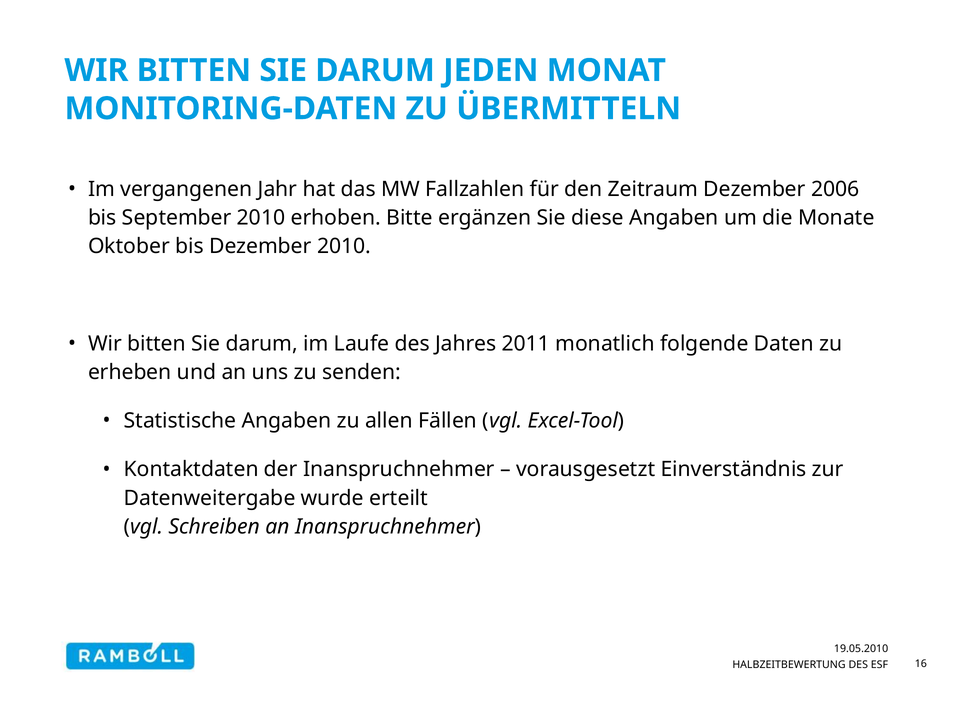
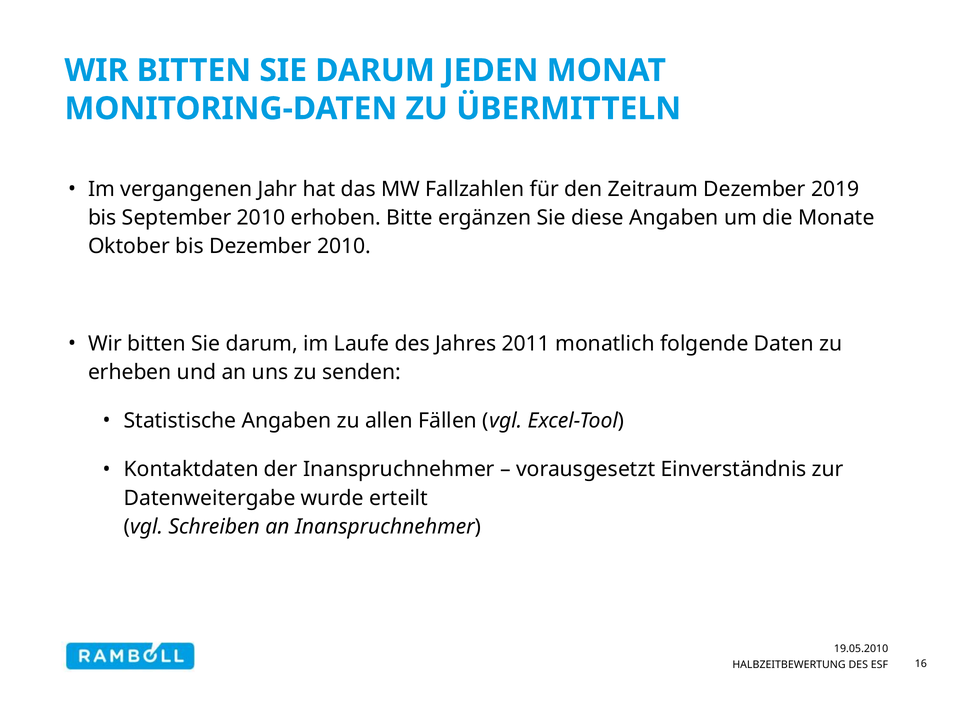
2006: 2006 -> 2019
